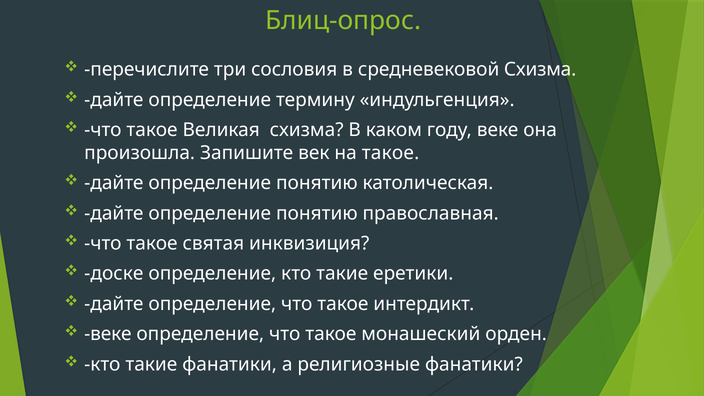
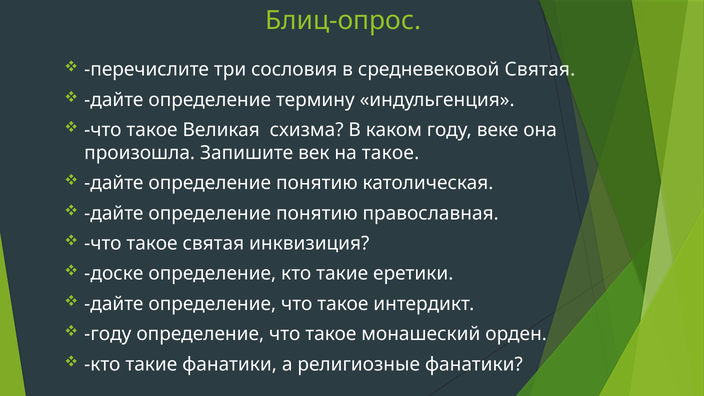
средневековой Схизма: Схизма -> Святая
веке at (108, 334): веке -> году
